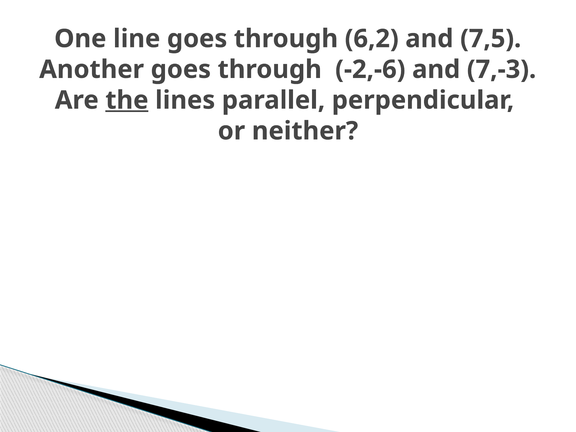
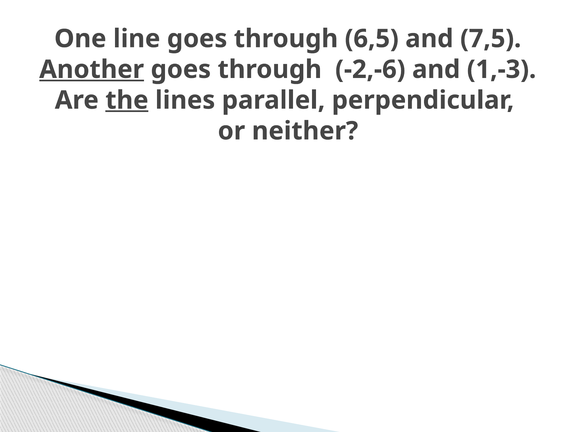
6,2: 6,2 -> 6,5
Another underline: none -> present
7,-3: 7,-3 -> 1,-3
